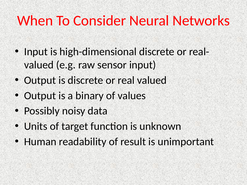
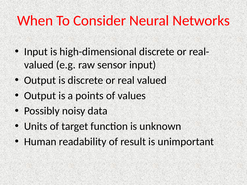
binary: binary -> points
